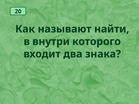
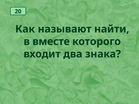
внутри: внутри -> вместе
